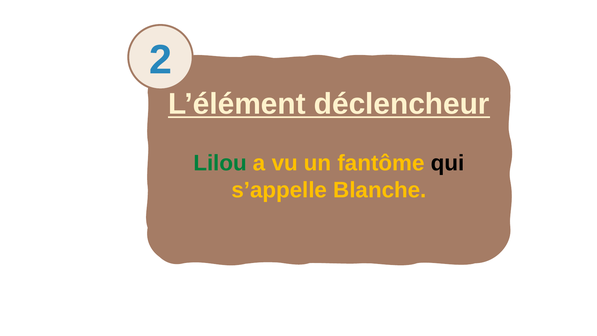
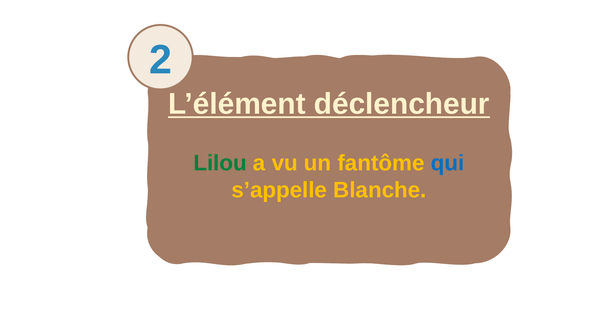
qui colour: black -> blue
